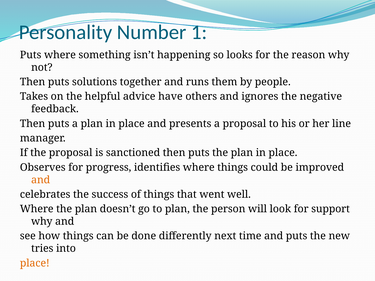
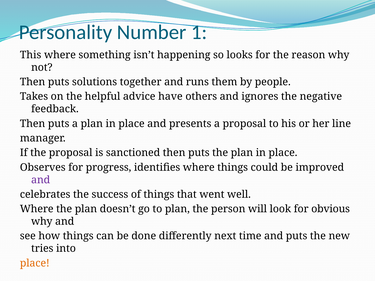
Puts at (31, 55): Puts -> This
and at (41, 180) colour: orange -> purple
support: support -> obvious
